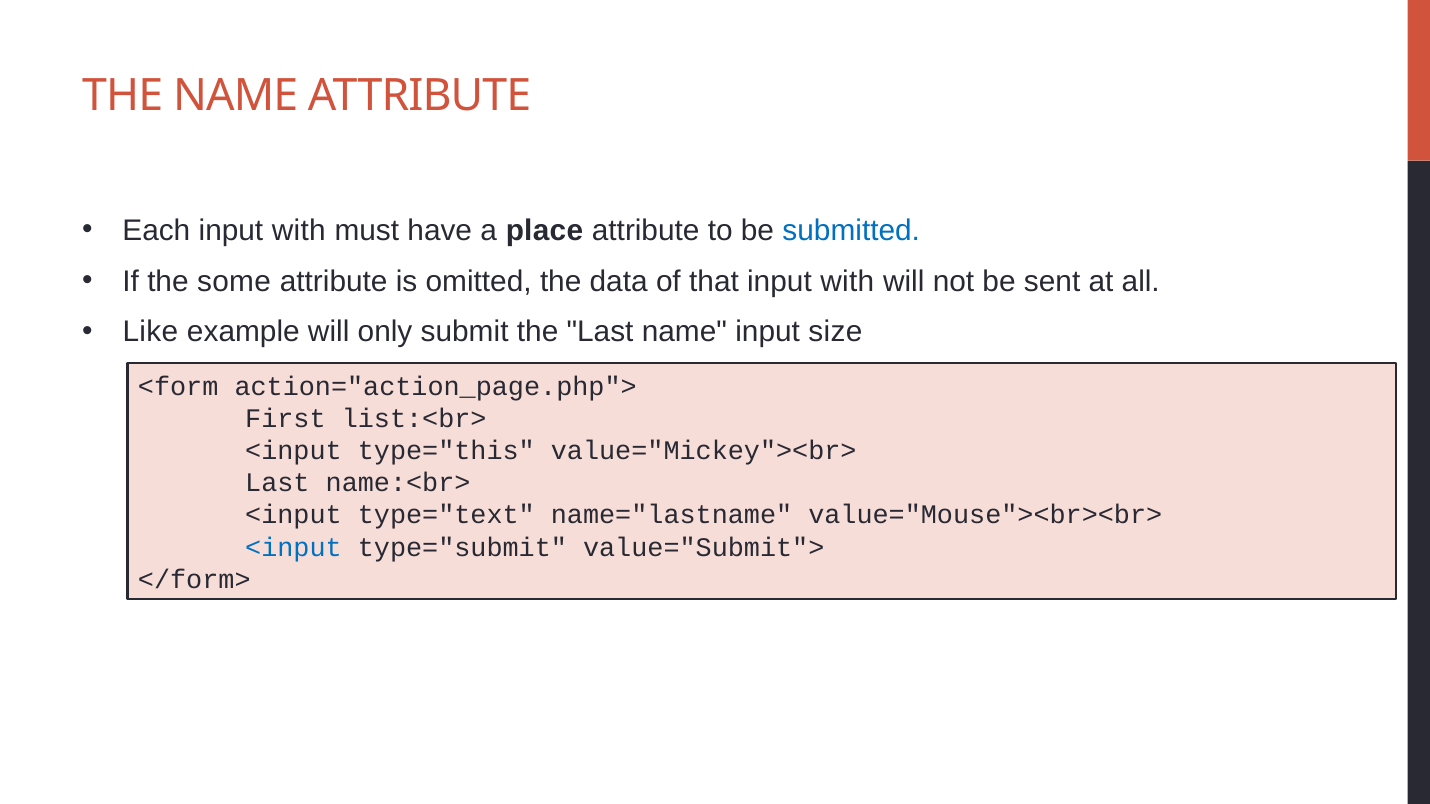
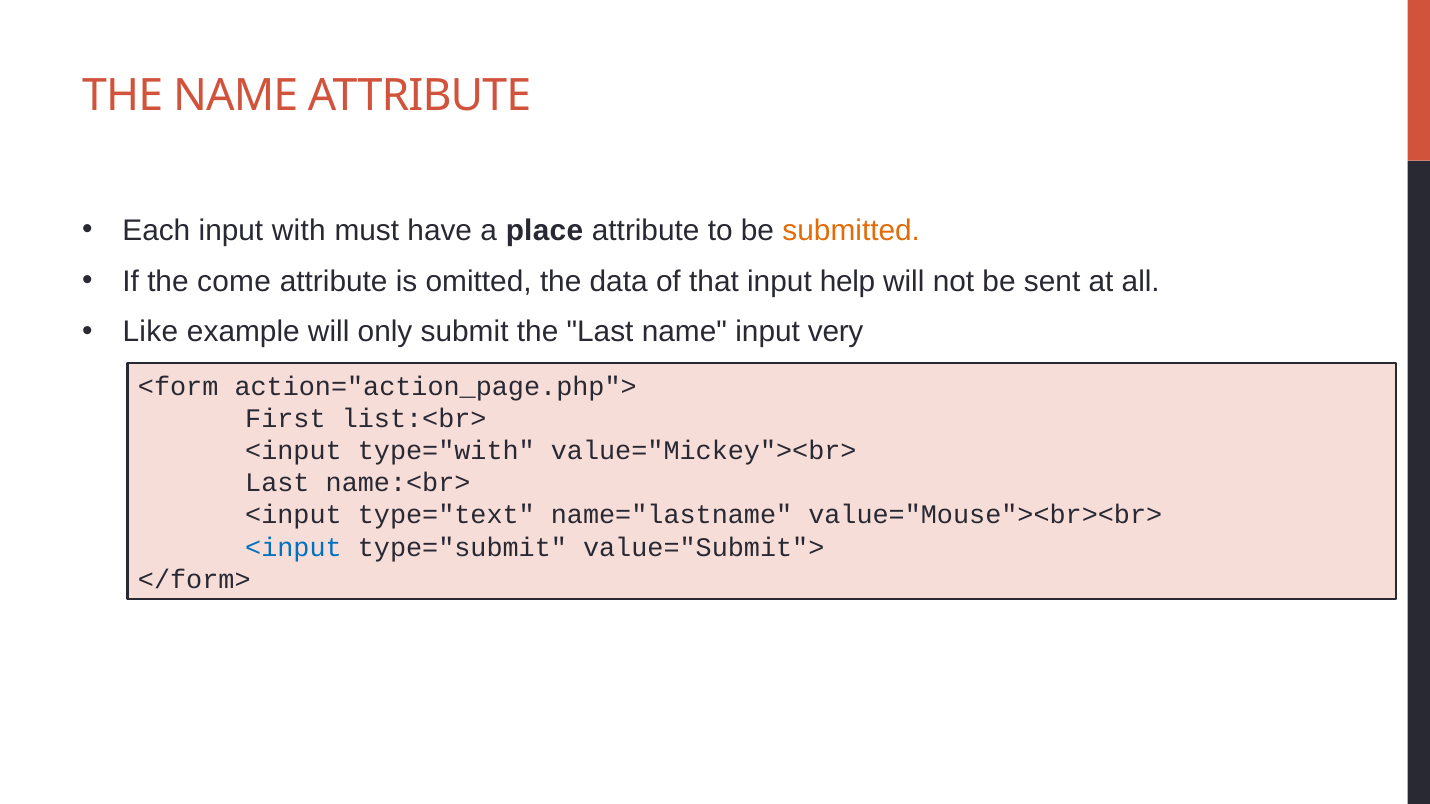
submitted colour: blue -> orange
some: some -> come
that input with: with -> help
size: size -> very
type="this: type="this -> type="with
